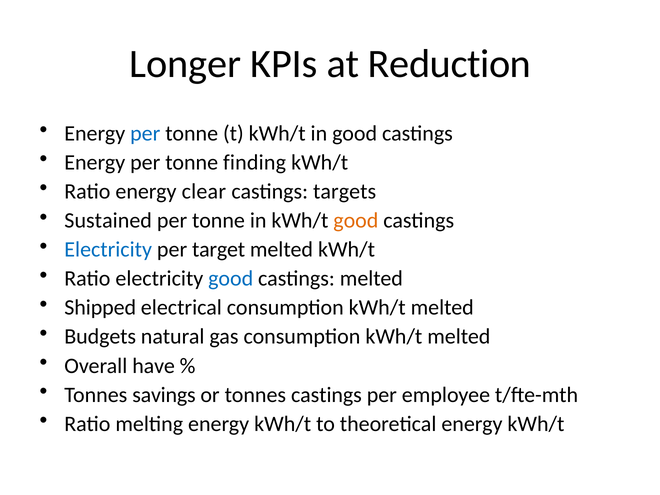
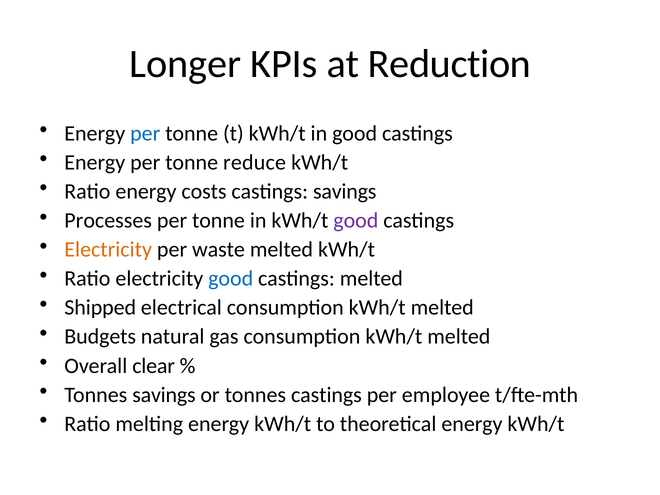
finding: finding -> reduce
clear: clear -> costs
castings targets: targets -> savings
Sustained: Sustained -> Processes
good at (356, 221) colour: orange -> purple
Electricity at (108, 250) colour: blue -> orange
target: target -> waste
have: have -> clear
